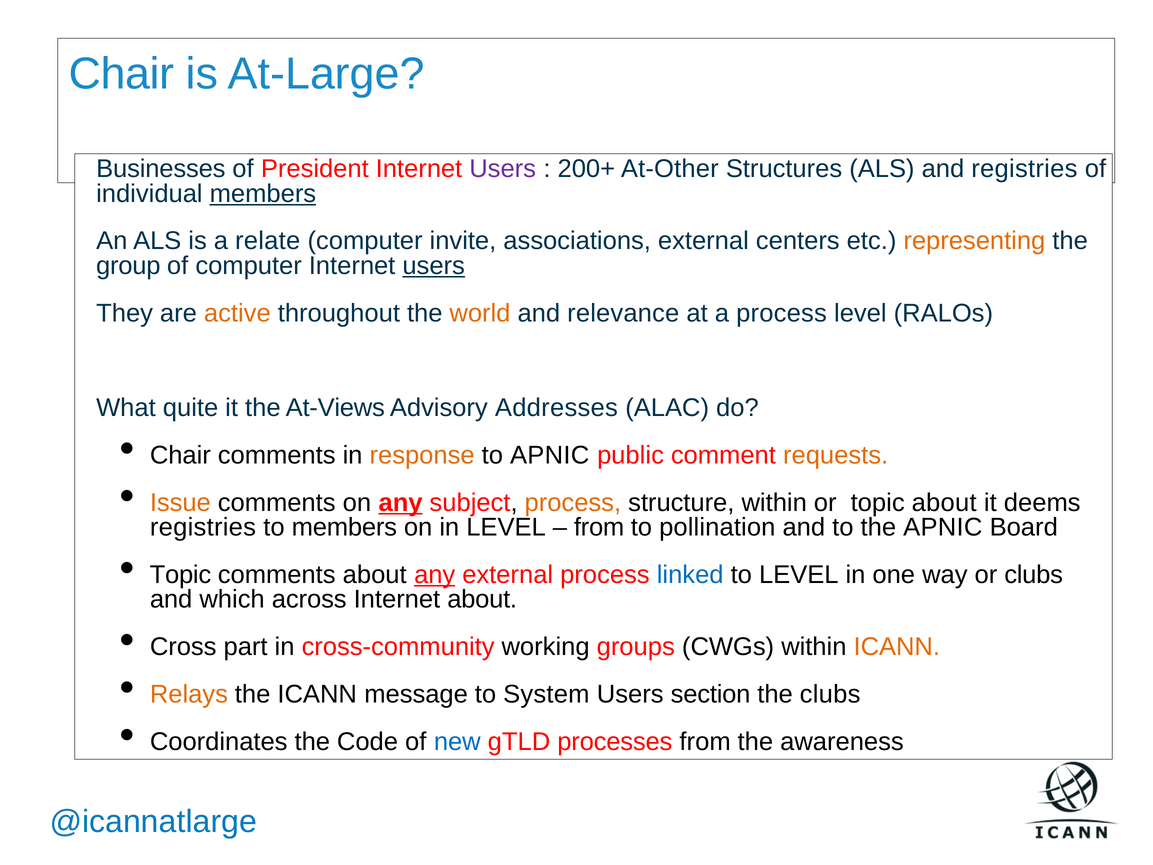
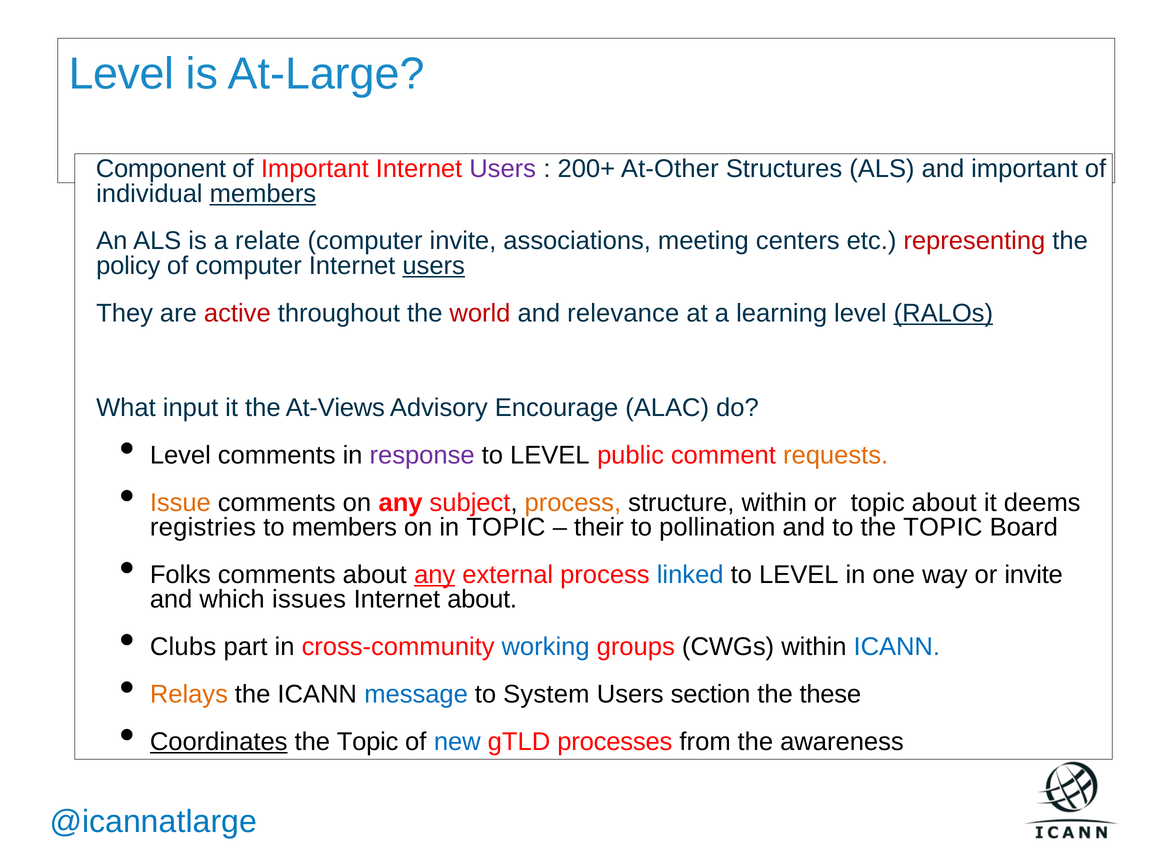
Chair at (121, 74): Chair -> Level
Businesses: Businesses -> Component
of President: President -> Important
and registries: registries -> important
associations external: external -> meeting
representing colour: orange -> red
group: group -> policy
active colour: orange -> red
world colour: orange -> red
a process: process -> learning
RALOs underline: none -> present
quite: quite -> input
Addresses: Addresses -> Encourage
Chair at (180, 455): Chair -> Level
response colour: orange -> purple
APNIC at (550, 455): APNIC -> LEVEL
any at (401, 503) underline: present -> none
in LEVEL: LEVEL -> TOPIC
from at (599, 527): from -> their
to the APNIC: APNIC -> TOPIC
Topic at (180, 575): Topic -> Folks
or clubs: clubs -> invite
across: across -> issues
Cross: Cross -> Clubs
working colour: black -> blue
ICANN at (897, 647) colour: orange -> blue
message colour: black -> blue
the clubs: clubs -> these
Coordinates underline: none -> present
Code at (367, 742): Code -> Topic
